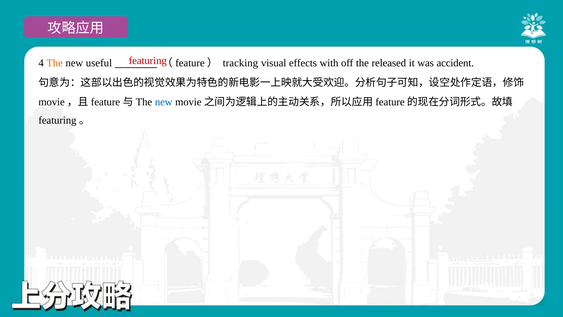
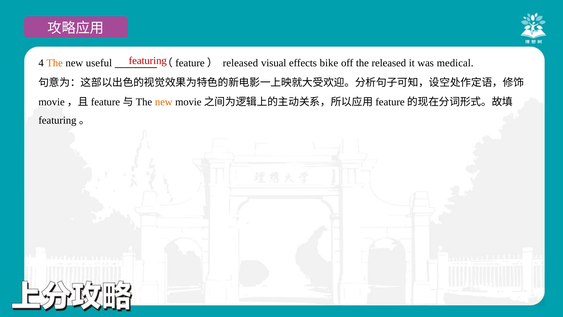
（feature） tracking: tracking -> released
with: with -> bike
accident: accident -> medical
new at (164, 102) colour: blue -> orange
